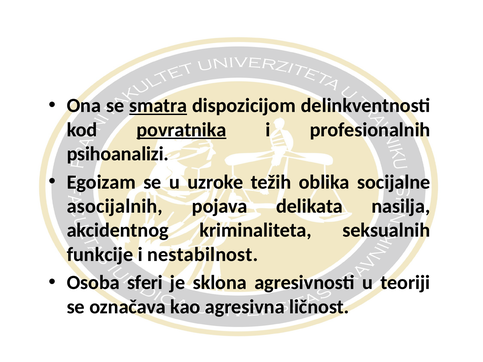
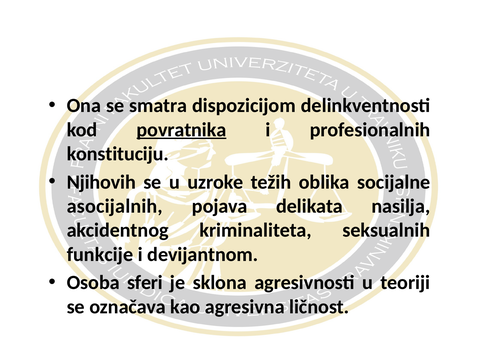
smatra underline: present -> none
psihoanalizi: psihoanalizi -> konstituciju
Egoizam: Egoizam -> Njihovih
nestabilnost: nestabilnost -> devijantnom
